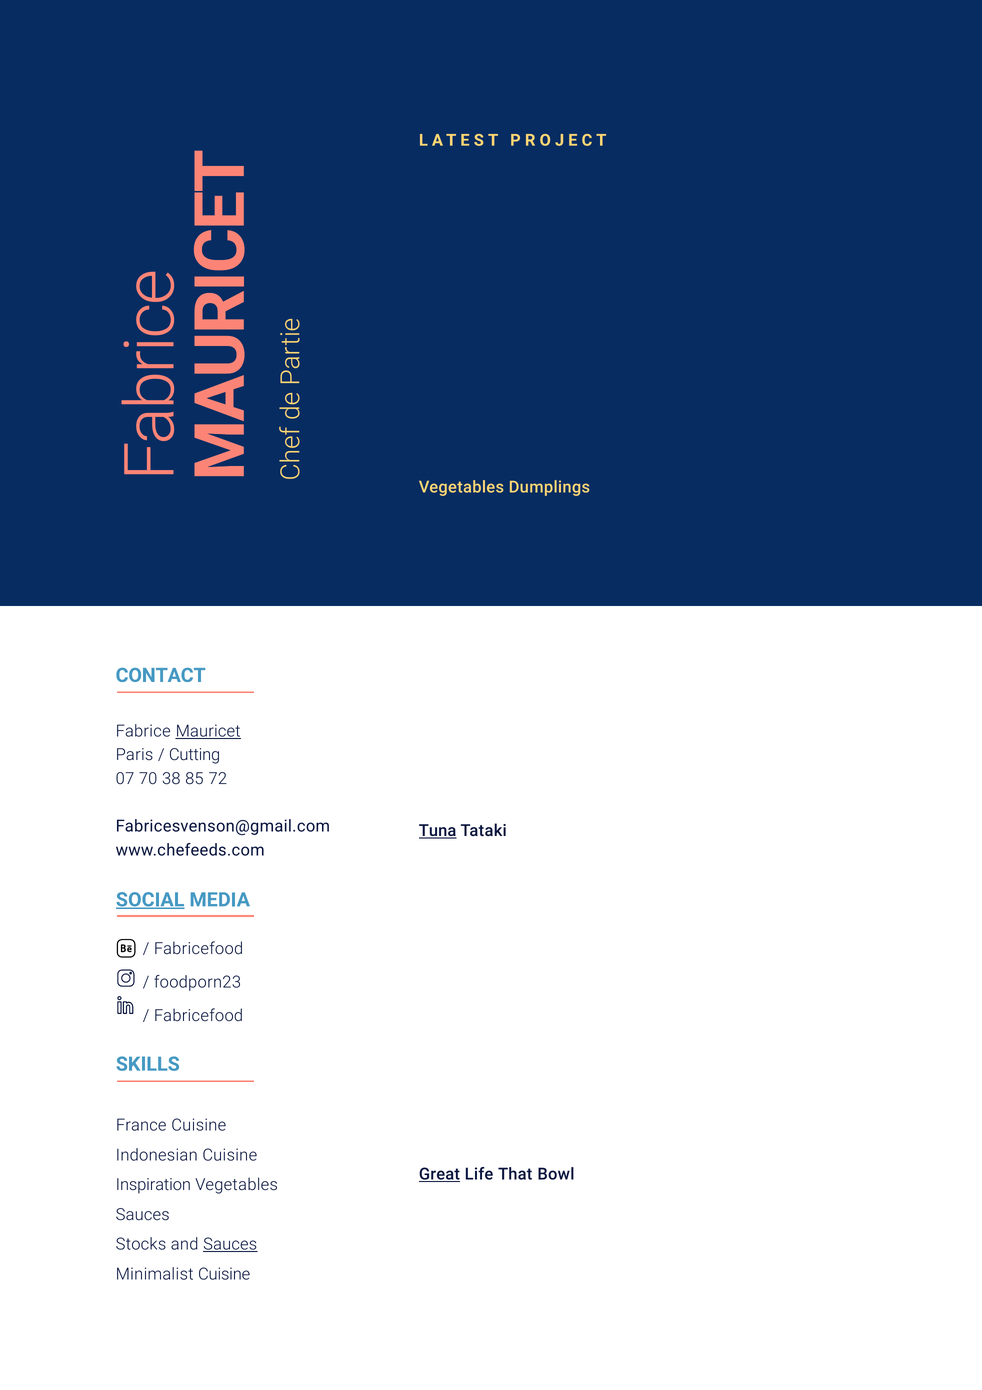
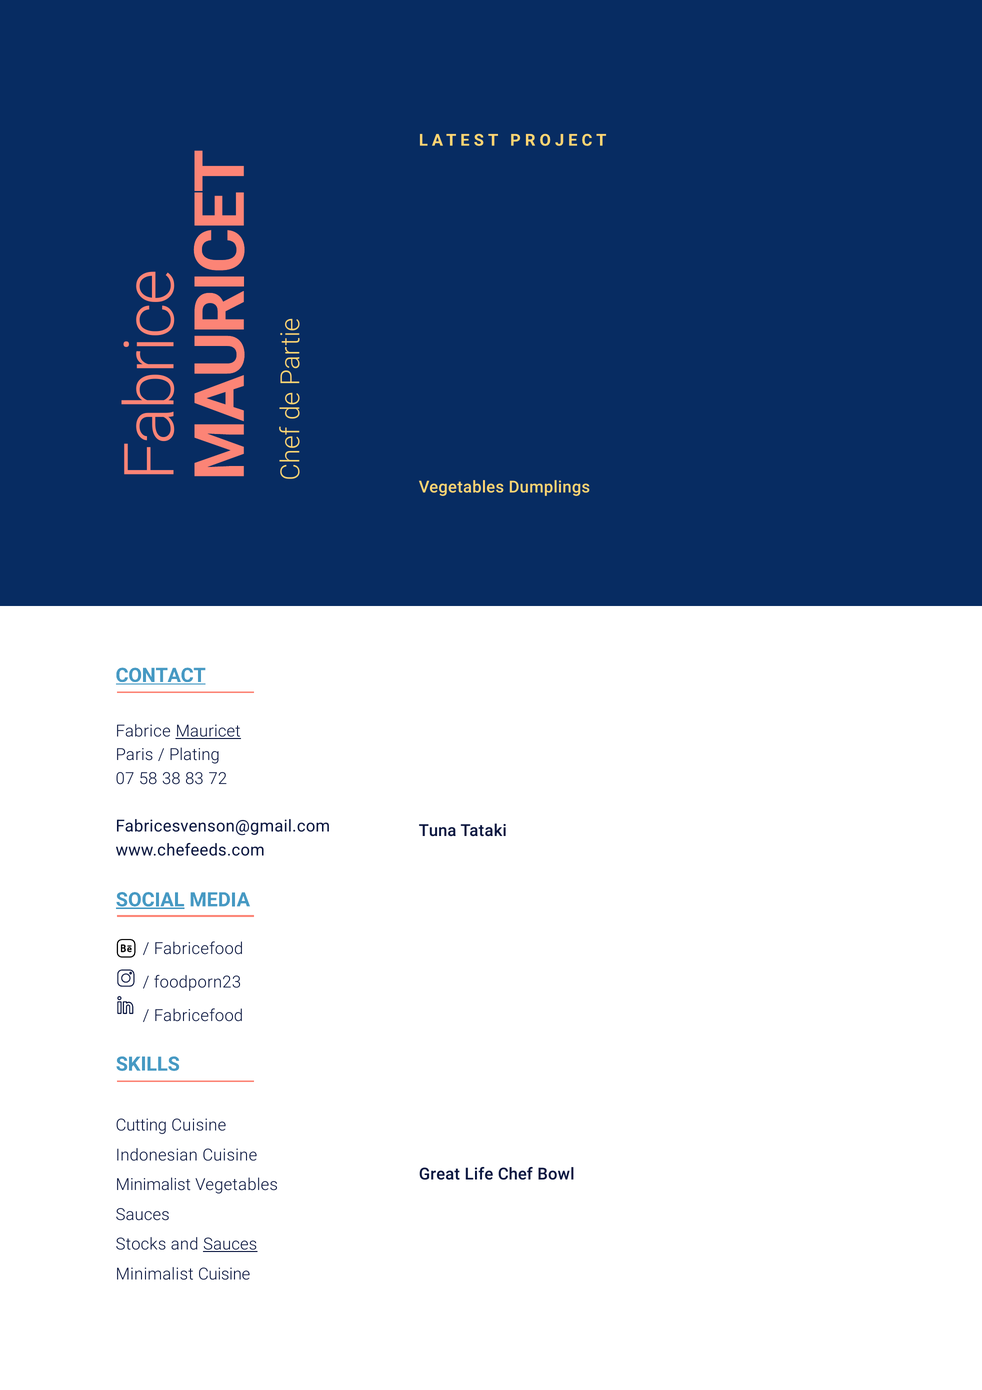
CONTACT underline: none -> present
Cutting: Cutting -> Plating
70: 70 -> 58
85: 85 -> 83
Tuna underline: present -> none
France: France -> Cutting
Great underline: present -> none
That: That -> Chef
Inspiration at (153, 1185): Inspiration -> Minimalist
